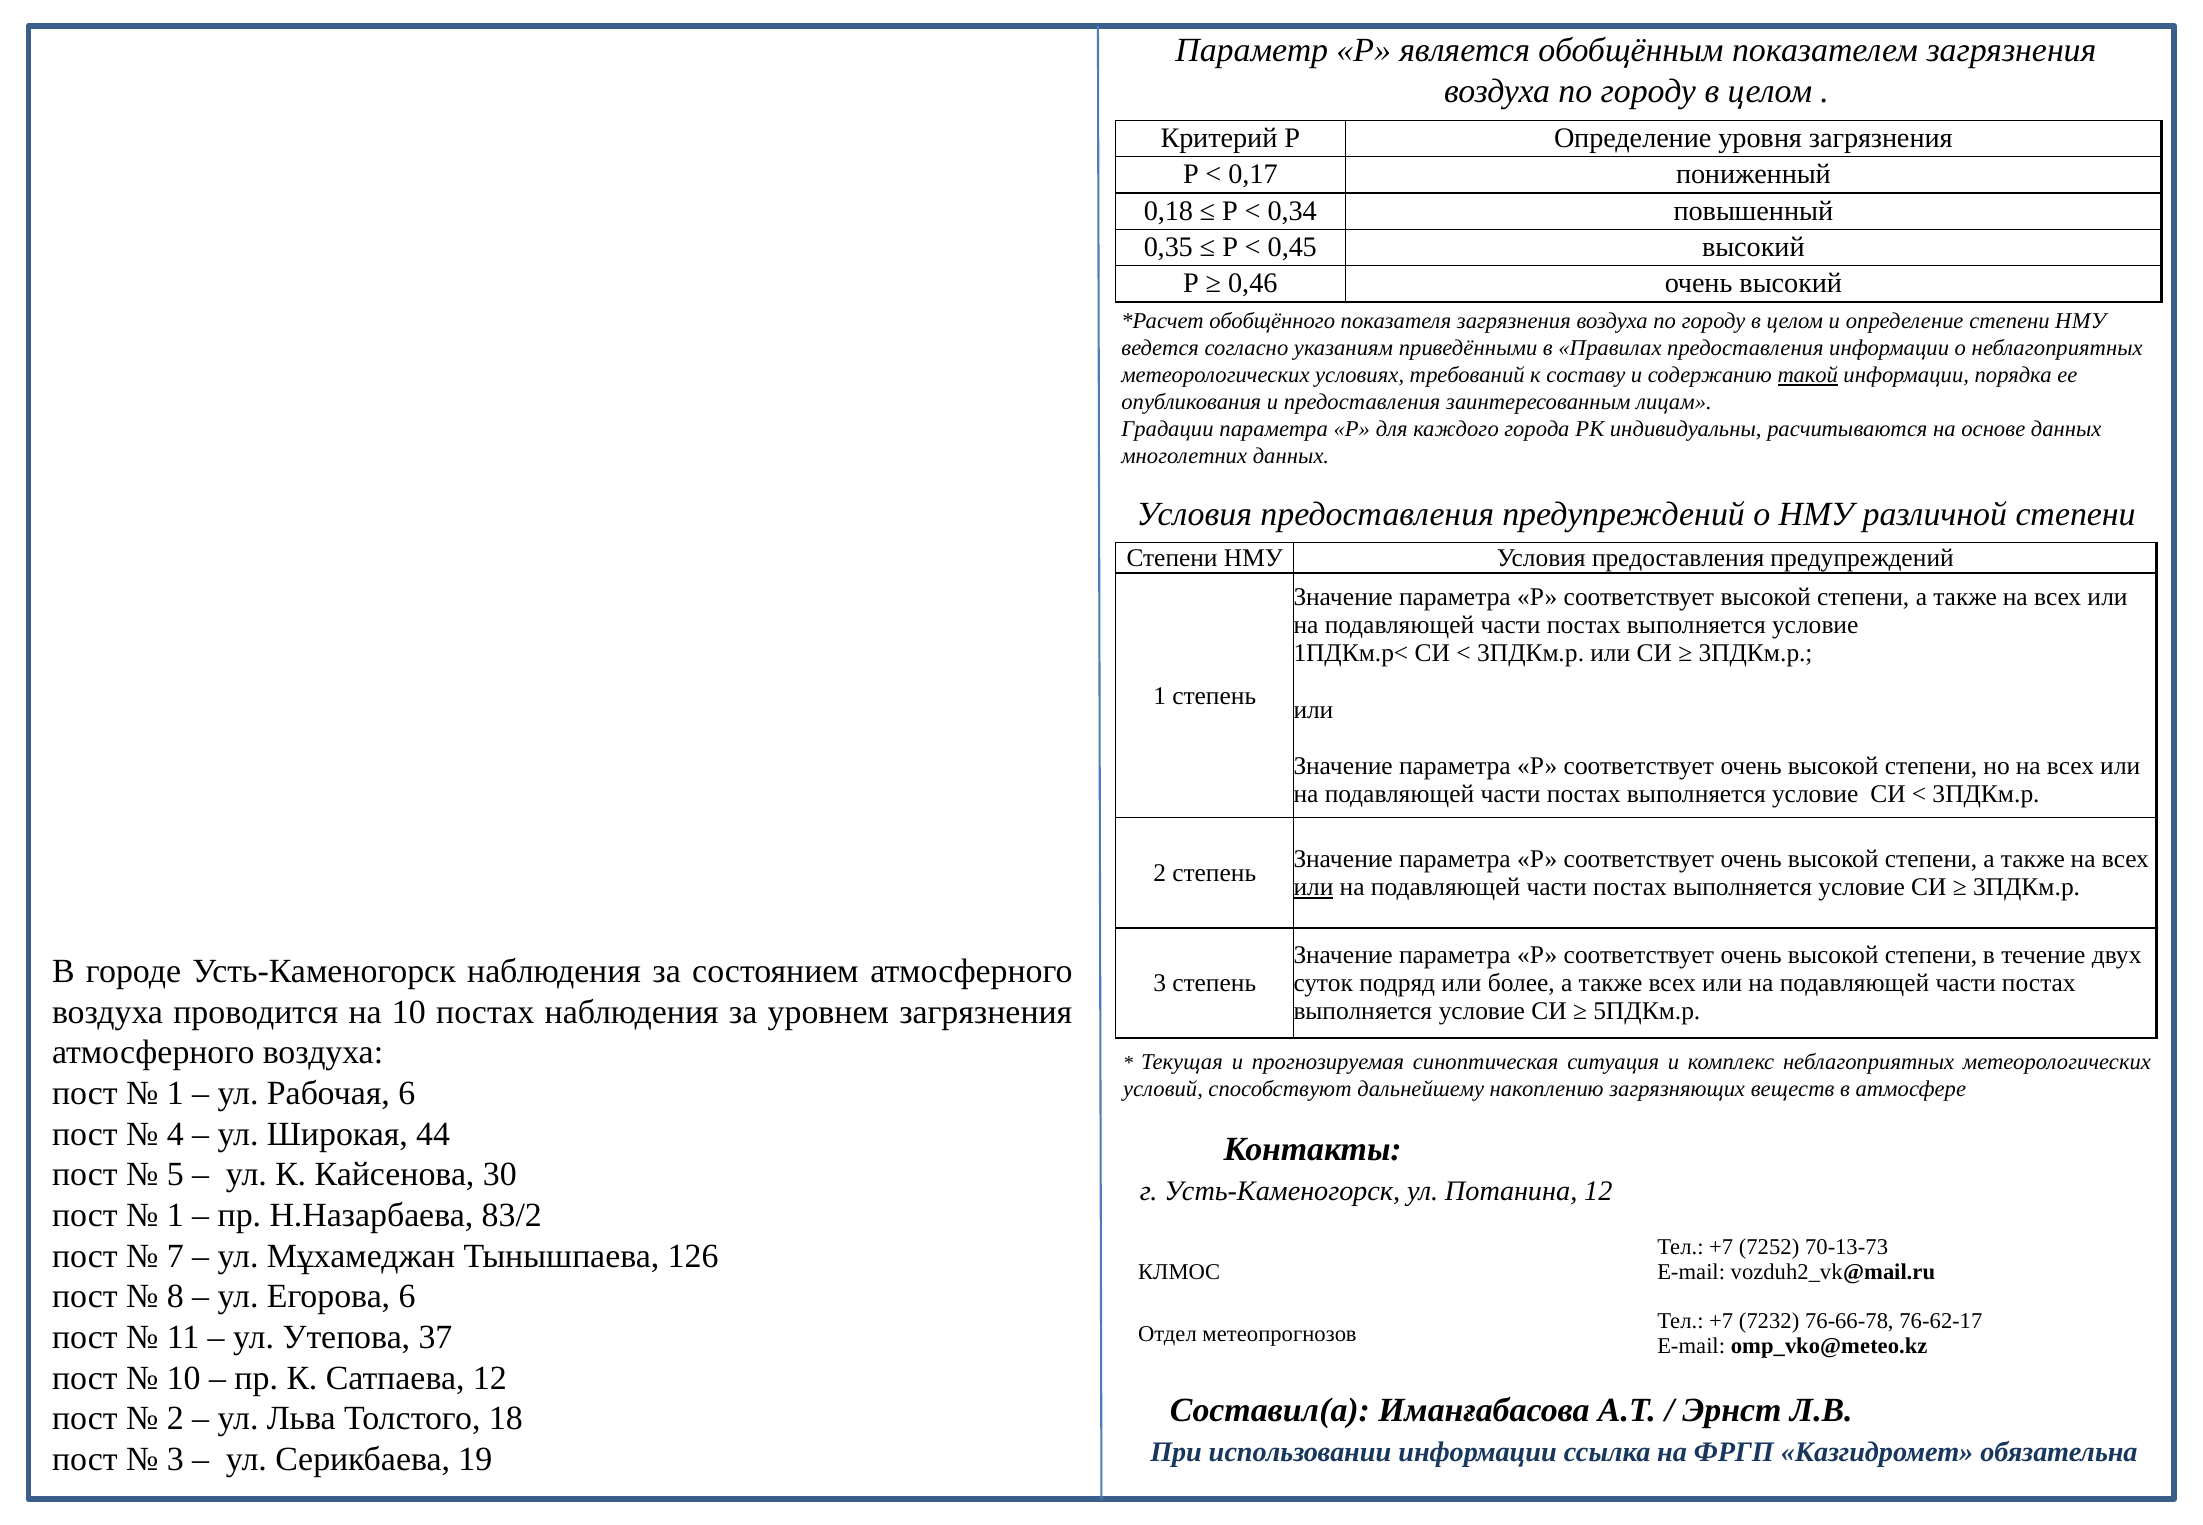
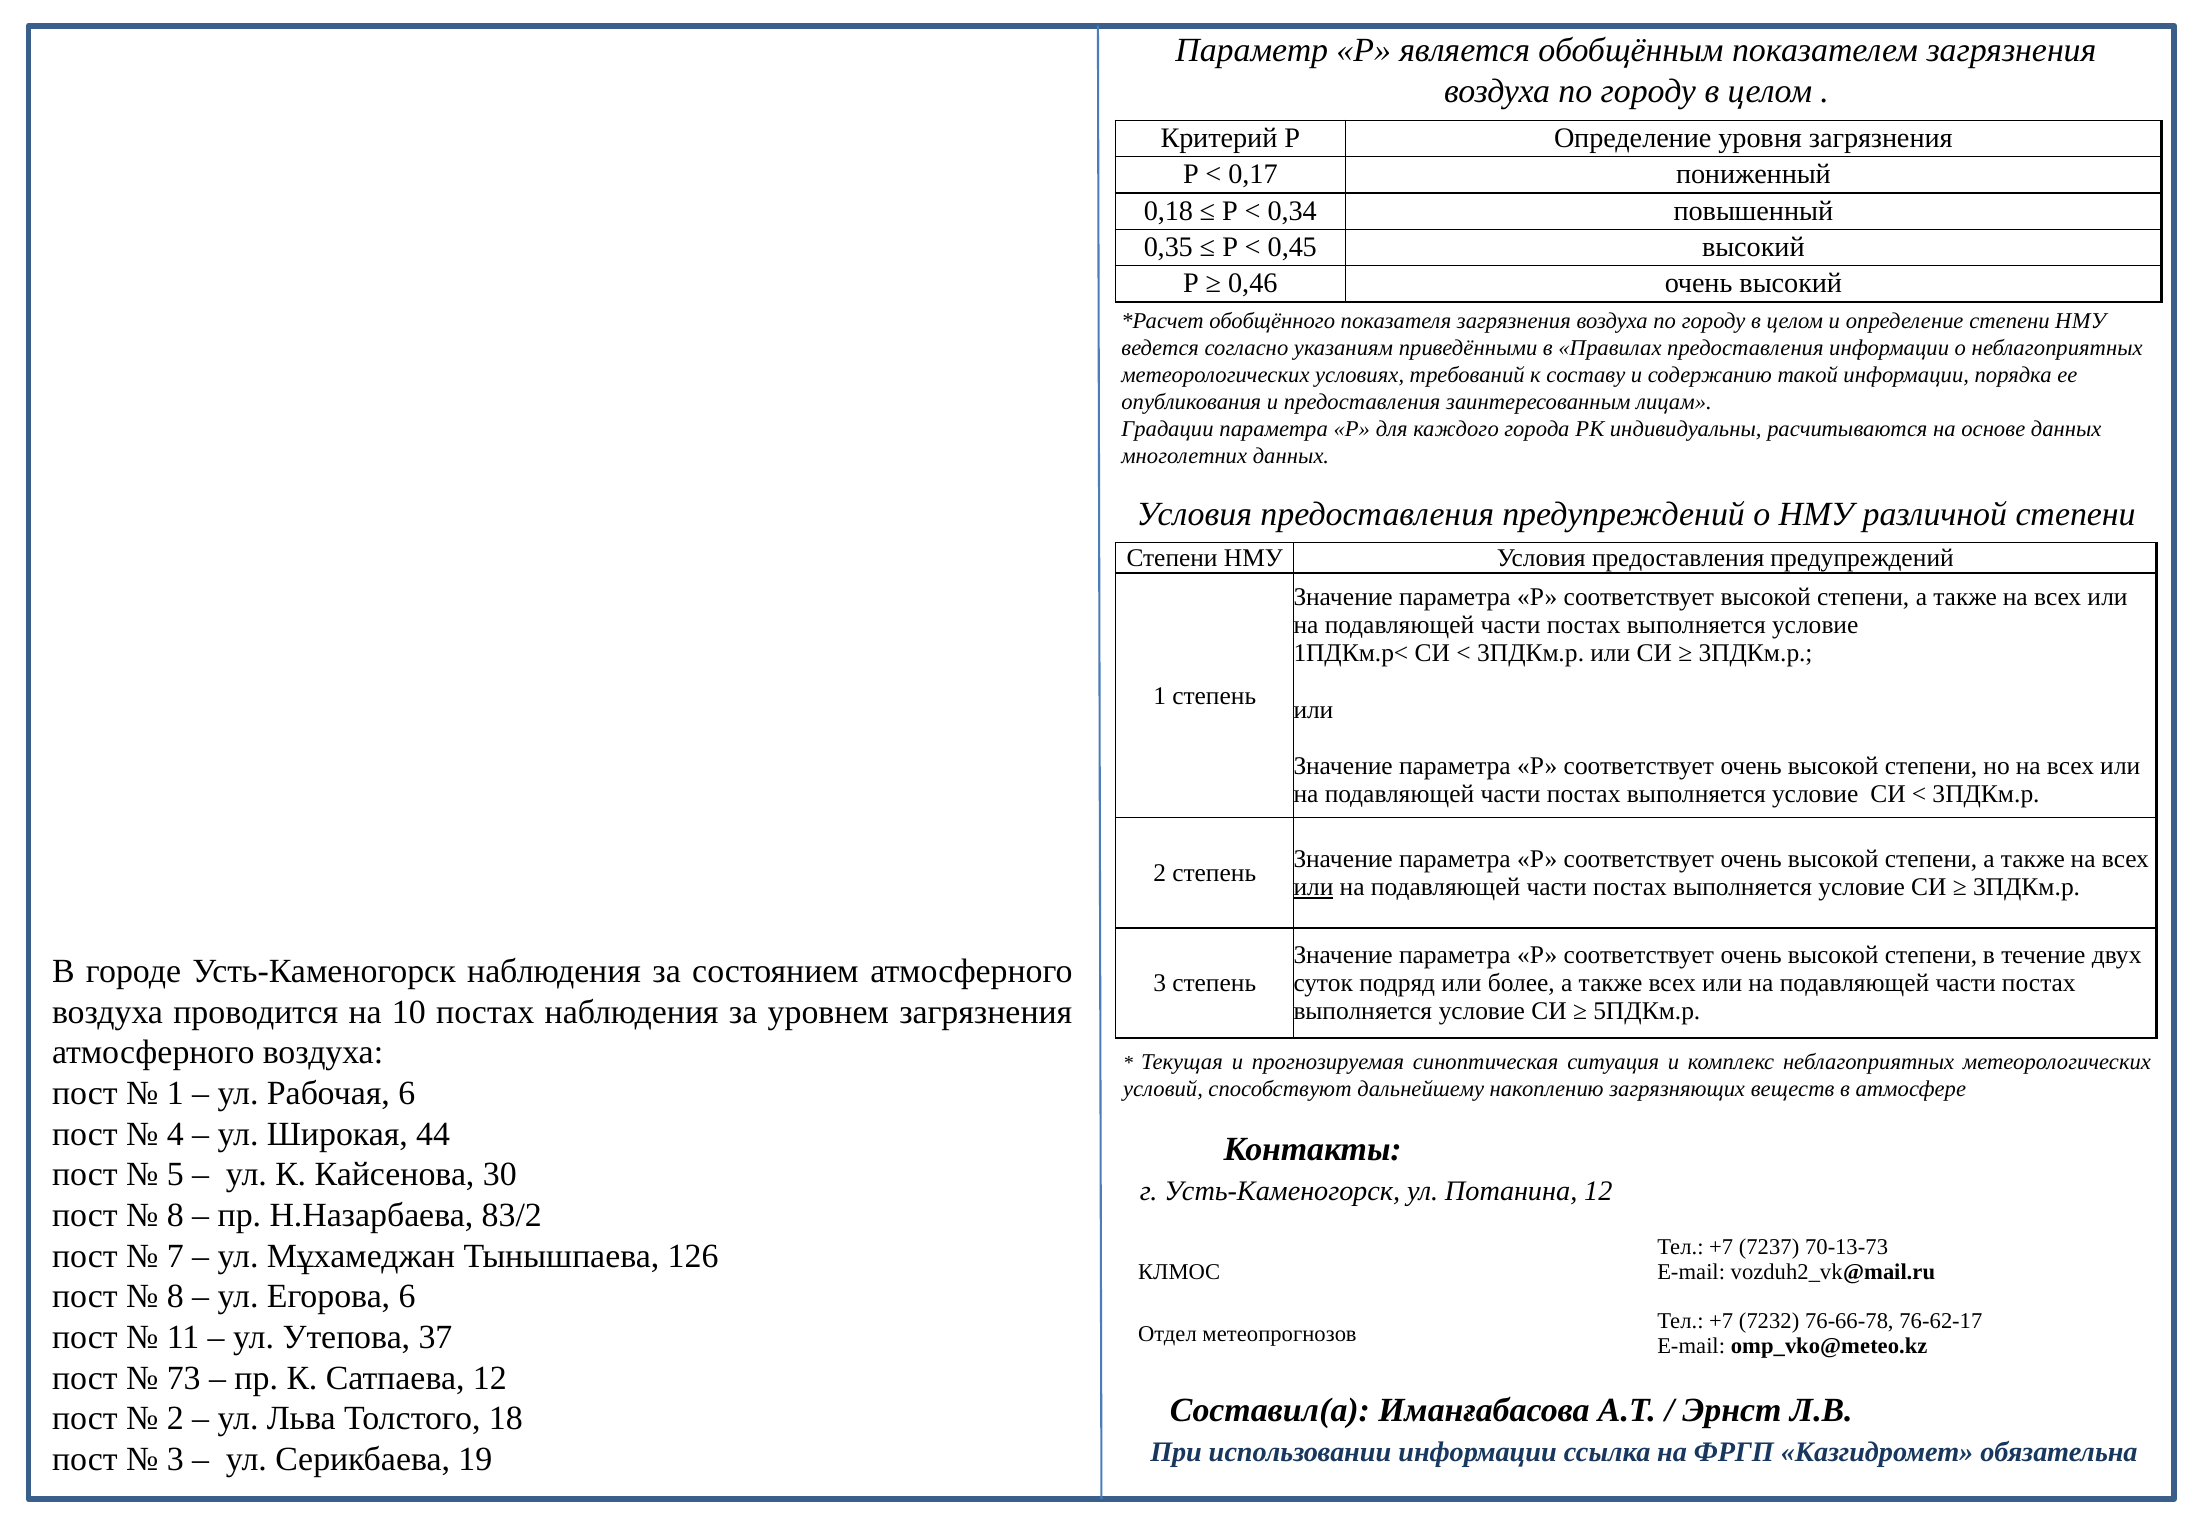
такой underline: present -> none
1 at (175, 1215): 1 -> 8
7252: 7252 -> 7237
10 at (184, 1378): 10 -> 73
